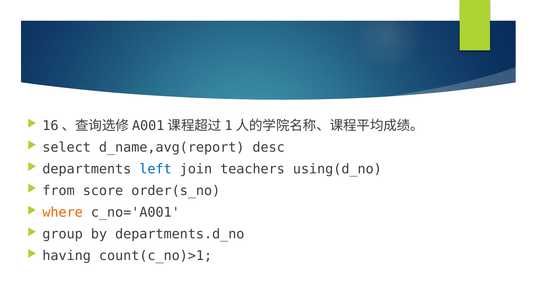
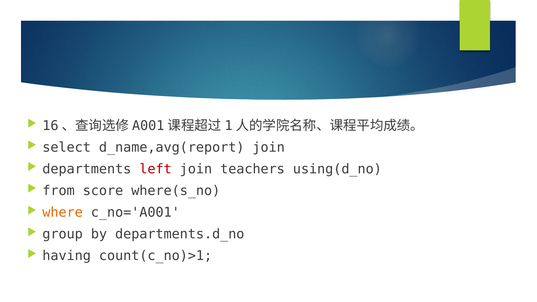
d_name,avg(report desc: desc -> join
left colour: blue -> red
order(s_no: order(s_no -> where(s_no
